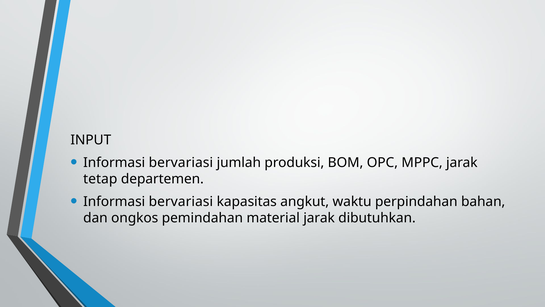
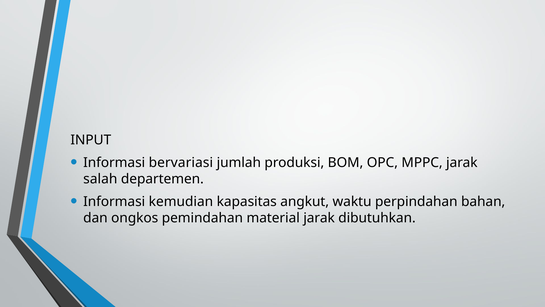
tetap: tetap -> salah
bervariasi at (181, 201): bervariasi -> kemudian
